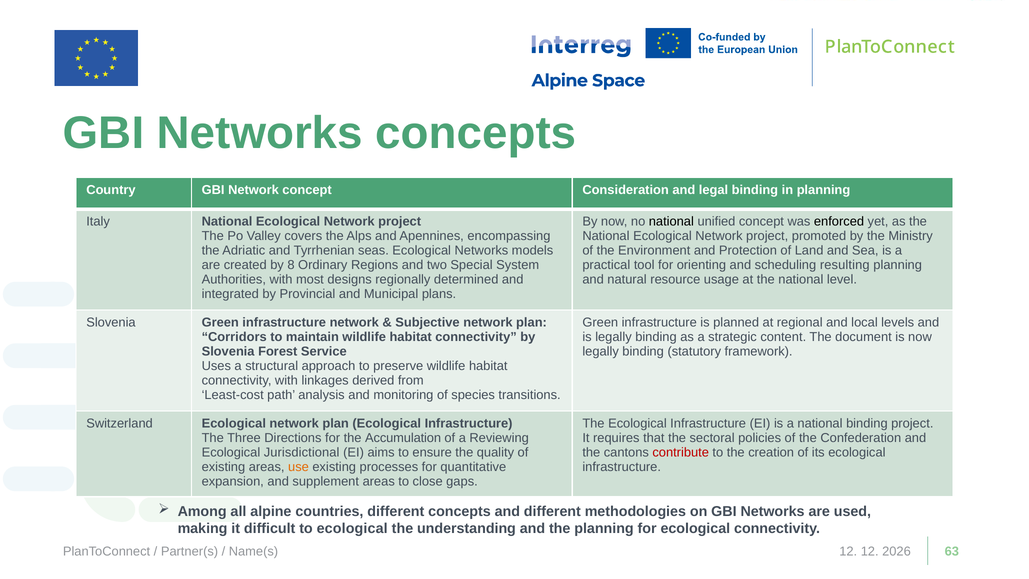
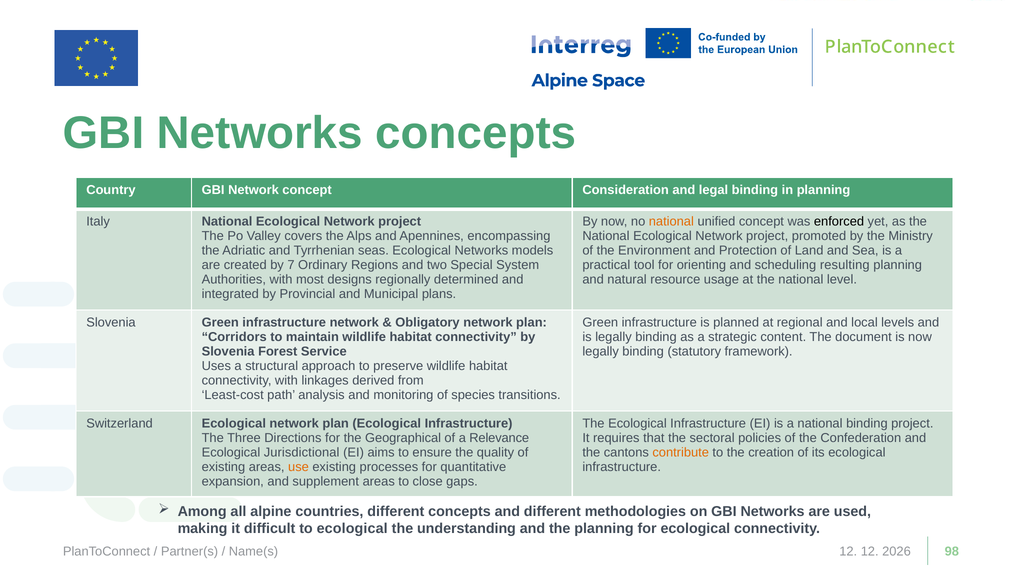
national at (671, 222) colour: black -> orange
8: 8 -> 7
Subjective: Subjective -> Obligatory
Accumulation: Accumulation -> Geographical
Reviewing: Reviewing -> Relevance
contribute colour: red -> orange
63: 63 -> 98
